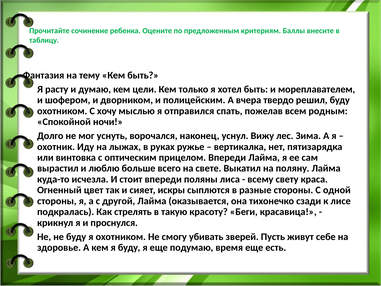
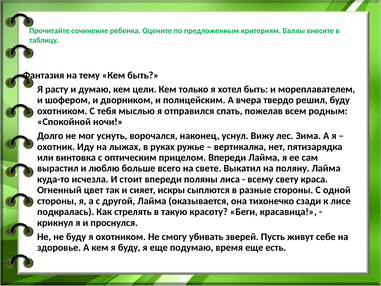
хочу: хочу -> тебя
